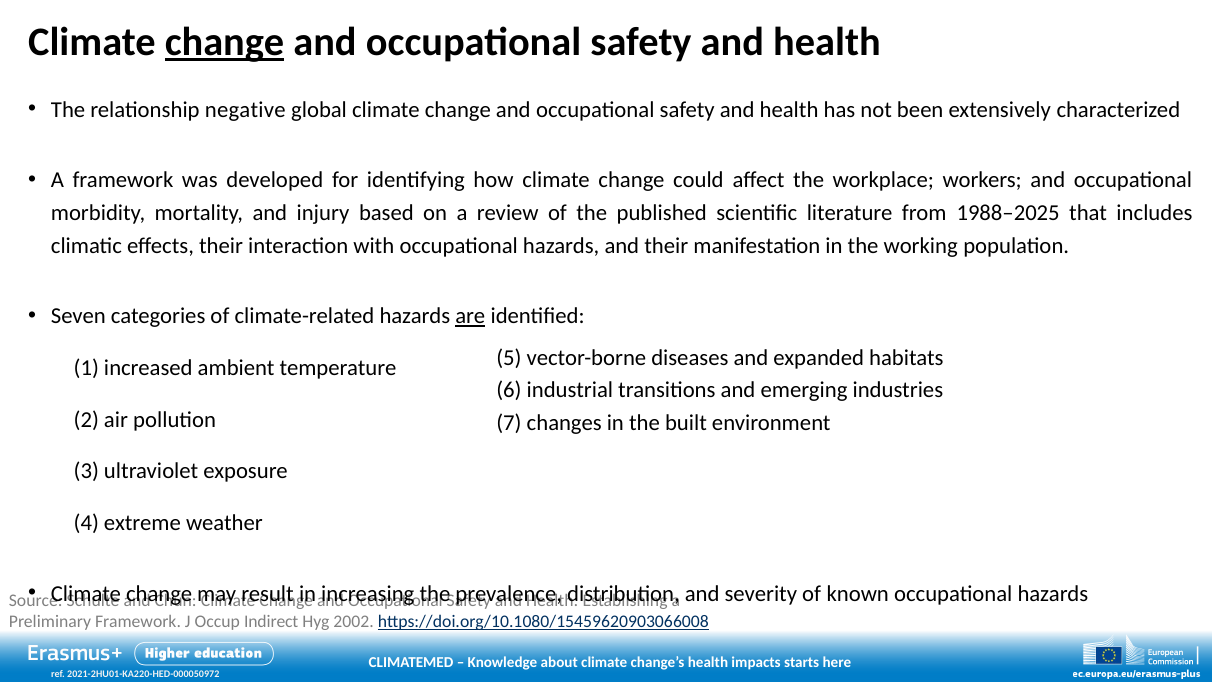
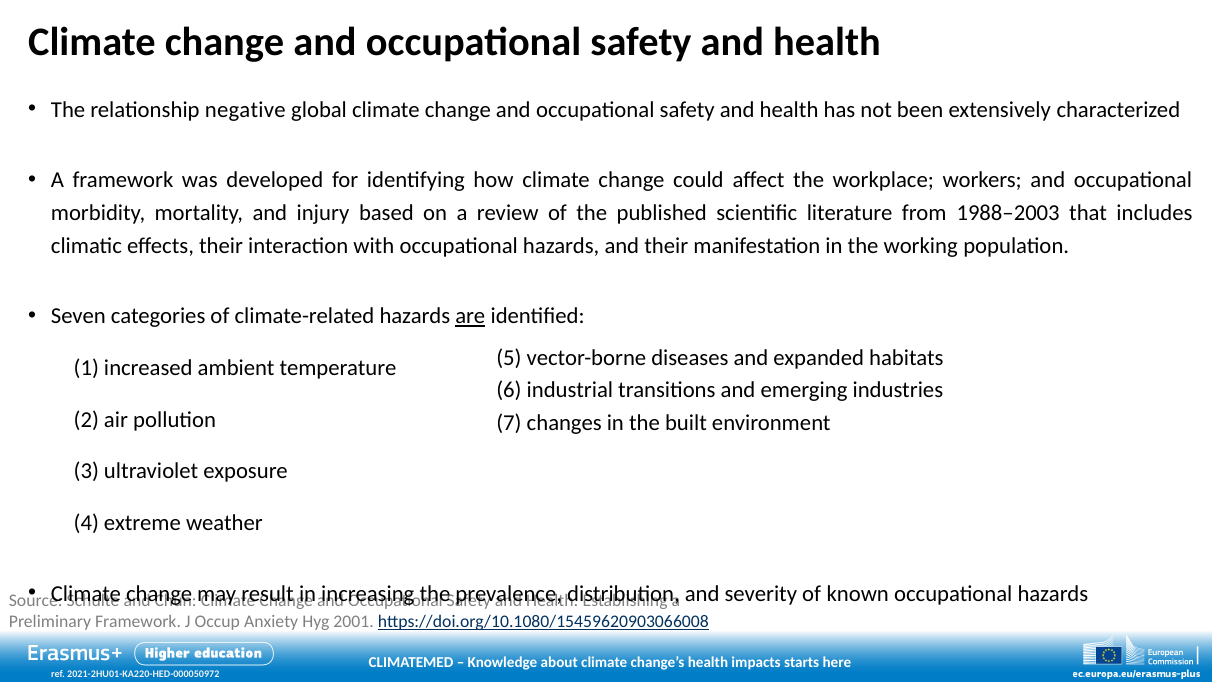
change at (225, 42) underline: present -> none
1988–2025: 1988–2025 -> 1988–2003
Indirect: Indirect -> Anxiety
2002: 2002 -> 2001
